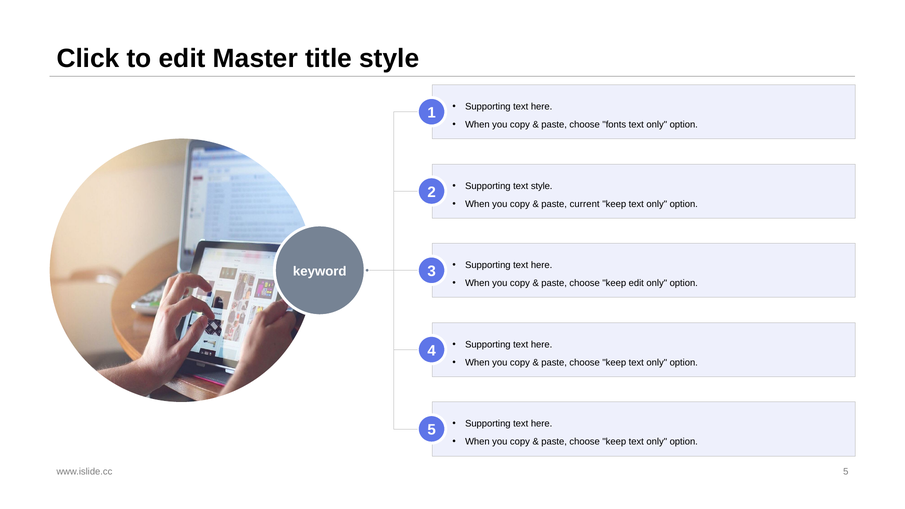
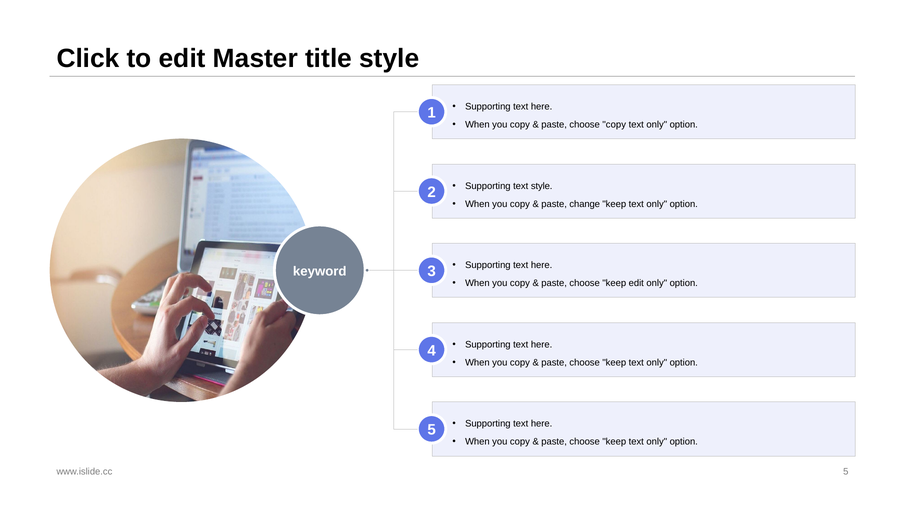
choose fonts: fonts -> copy
current: current -> change
